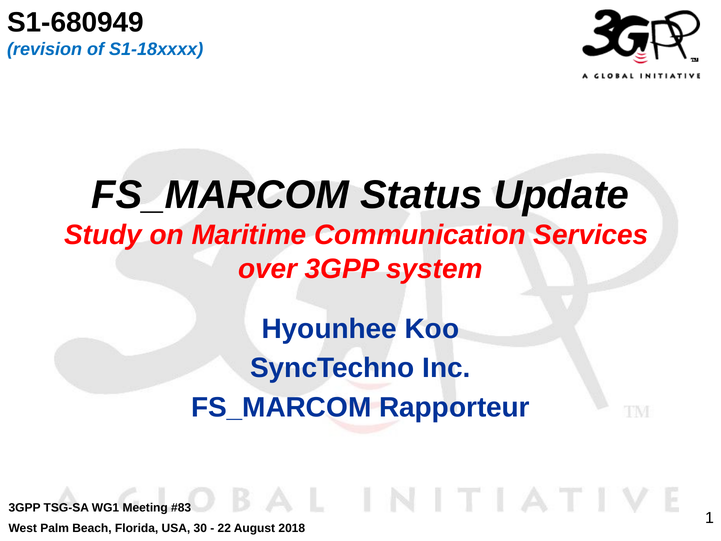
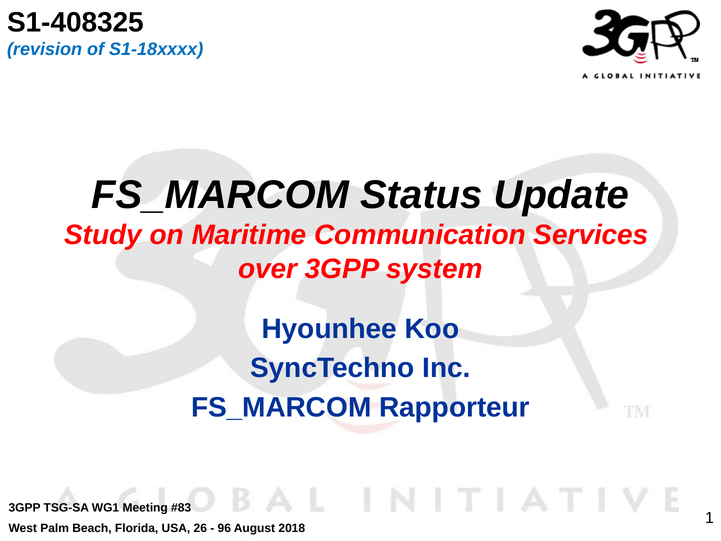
S1-680949: S1-680949 -> S1-408325
30: 30 -> 26
22: 22 -> 96
